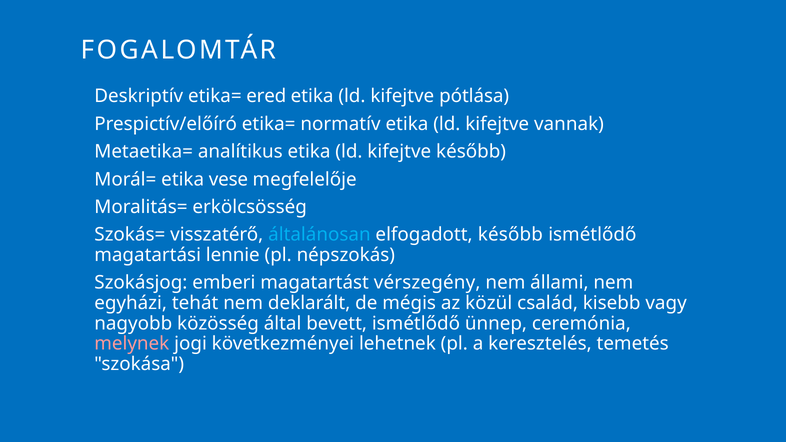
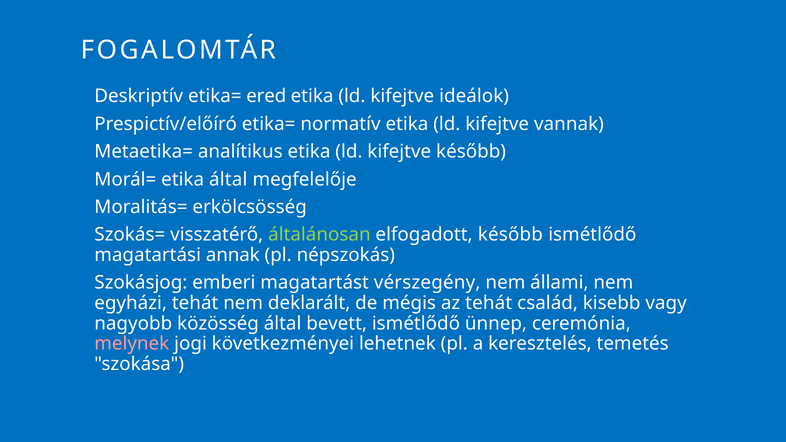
pótlása: pótlása -> ideálok
etika vese: vese -> által
általánosan colour: light blue -> light green
lennie: lennie -> annak
az közül: közül -> tehát
